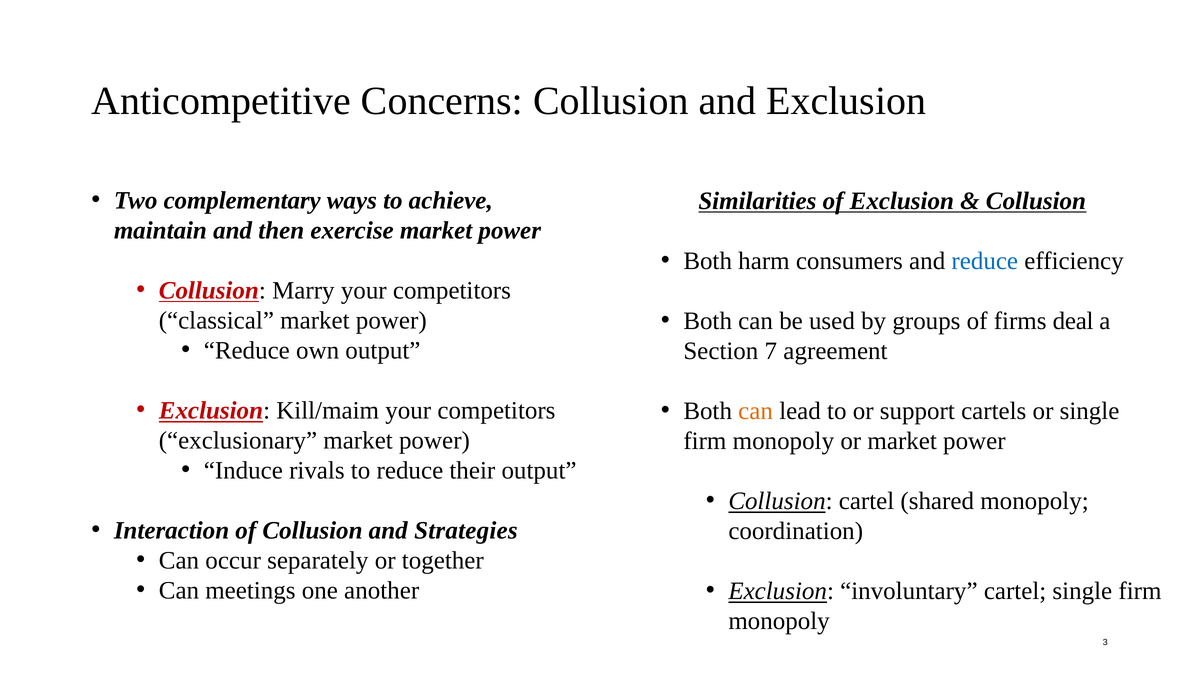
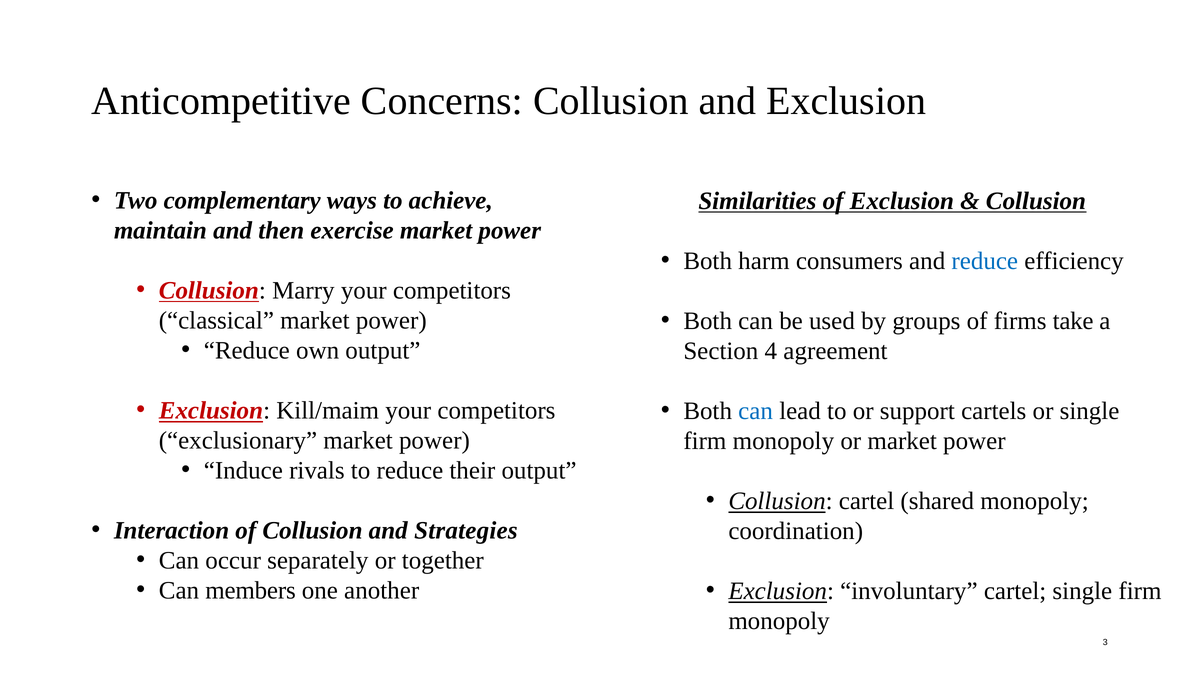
deal: deal -> take
7: 7 -> 4
can at (756, 411) colour: orange -> blue
meetings: meetings -> members
